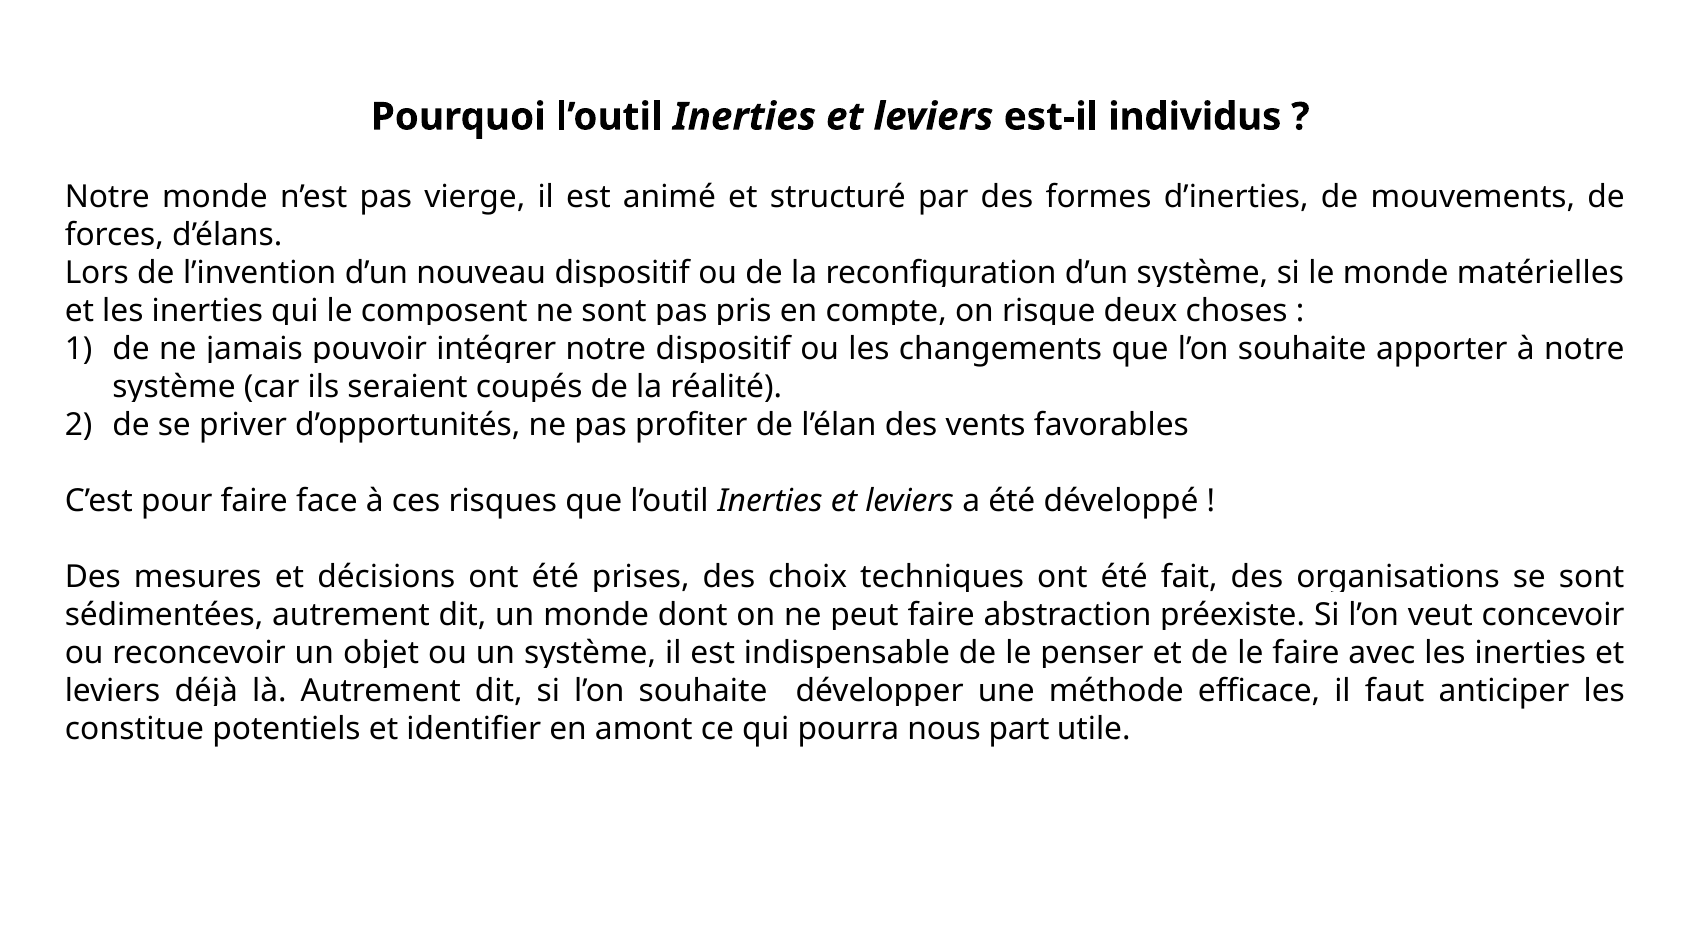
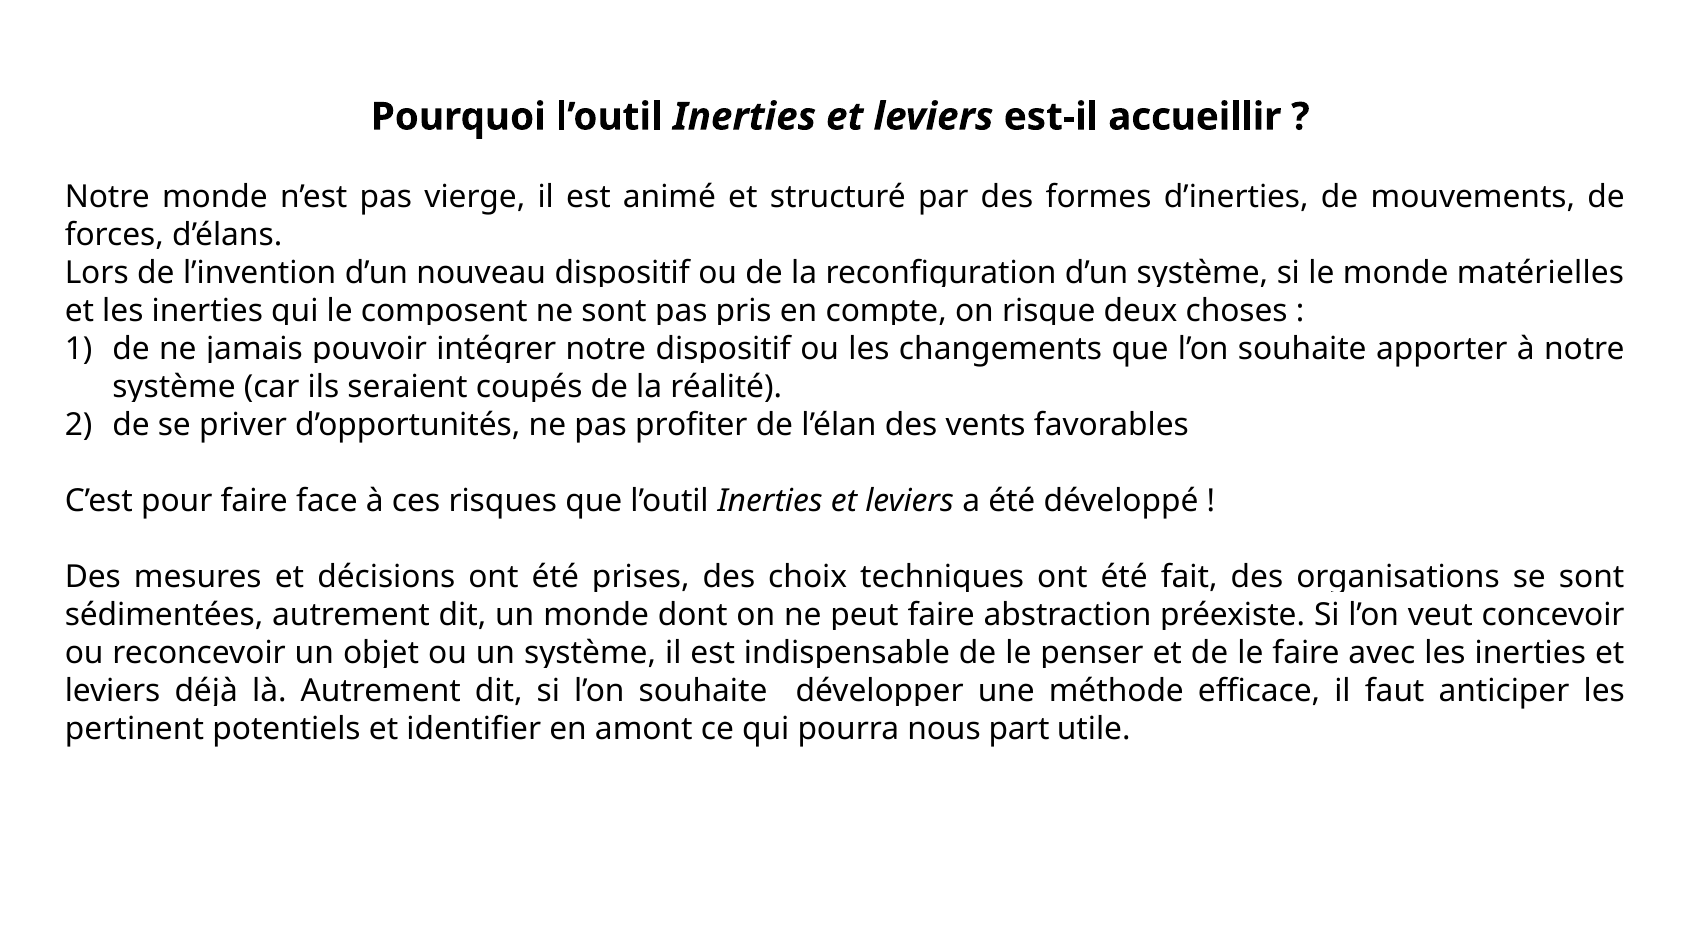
individus: individus -> accueillir
constitue: constitue -> pertinent
